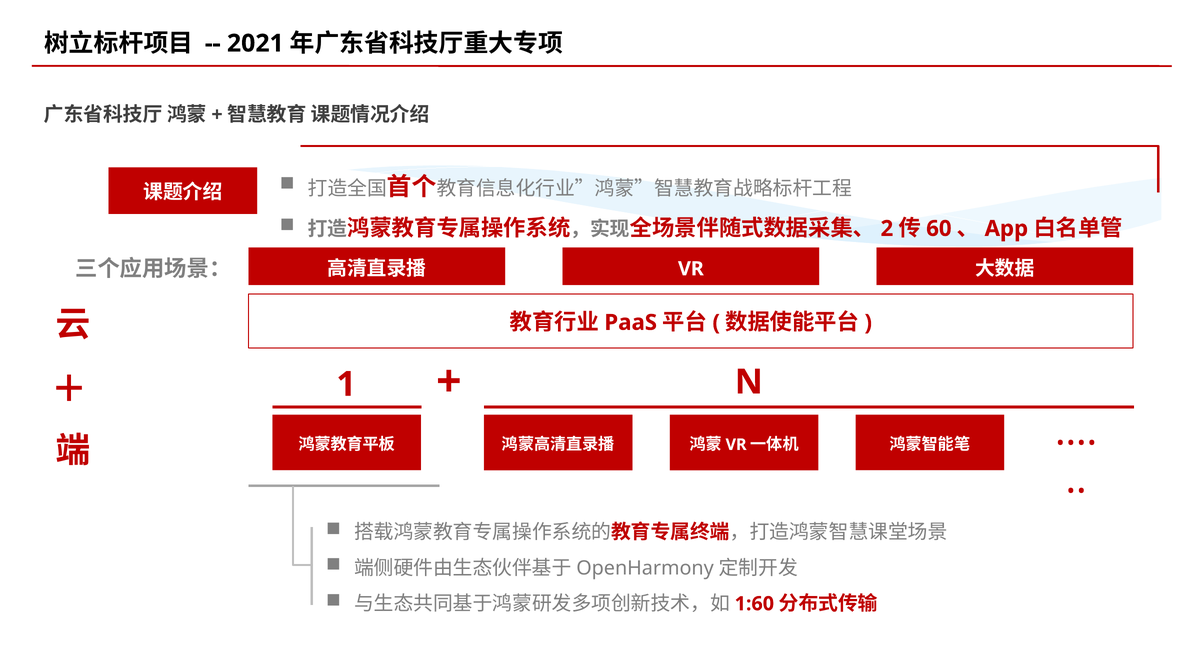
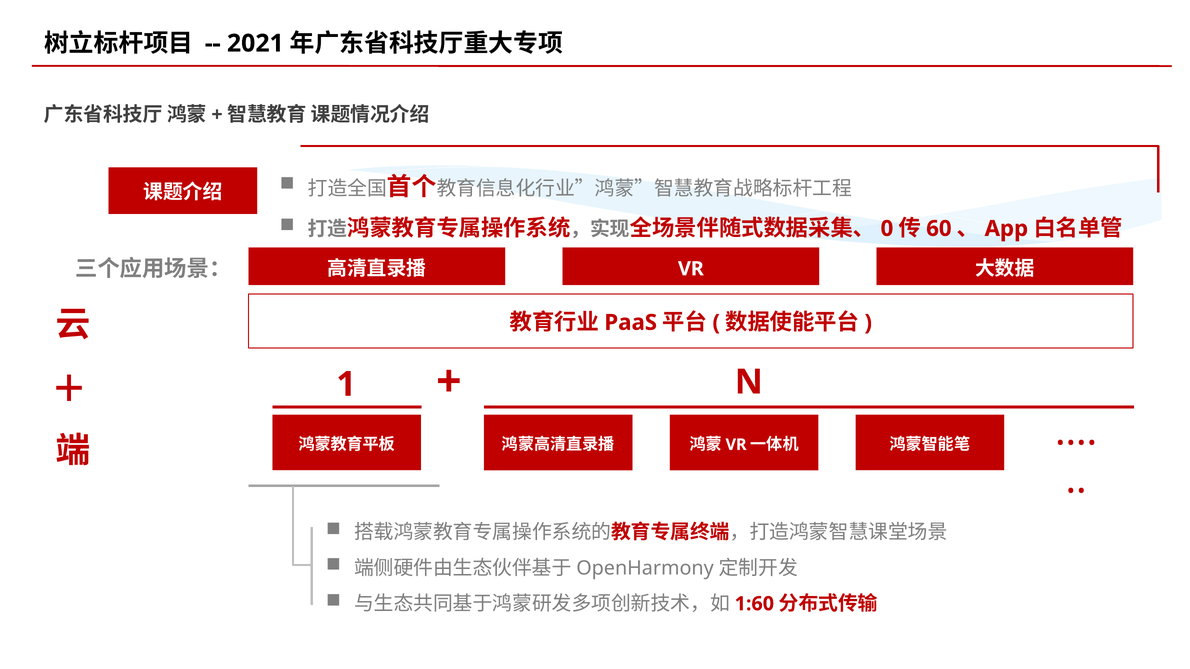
2: 2 -> 0
